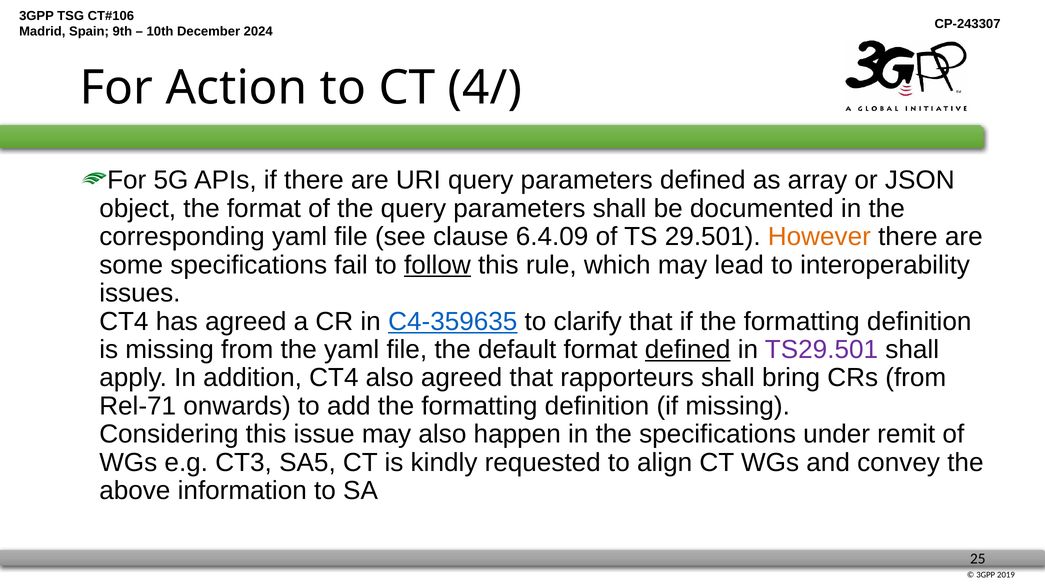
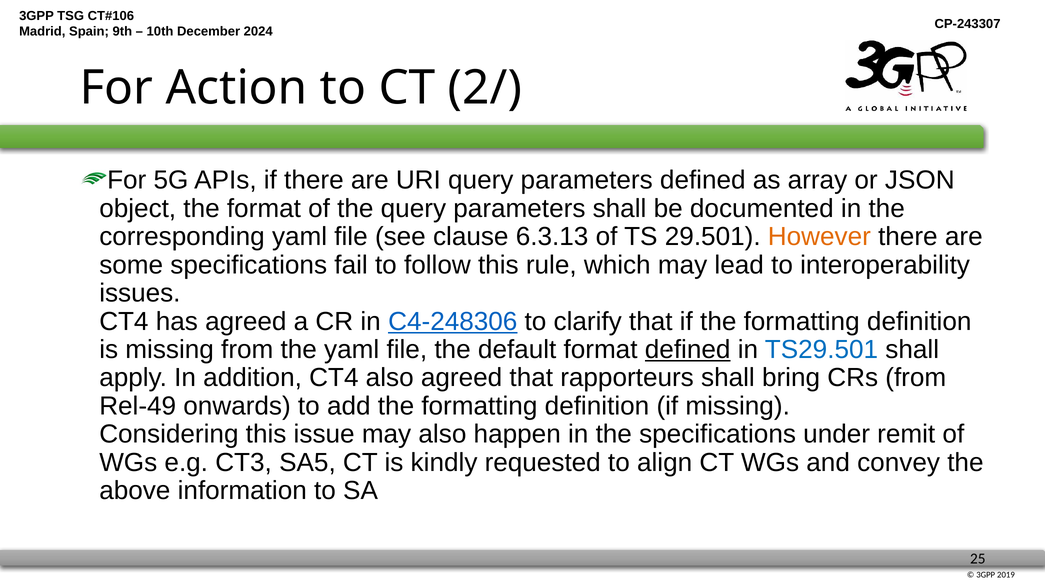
4/: 4/ -> 2/
6.4.09: 6.4.09 -> 6.3.13
follow underline: present -> none
C4-359635: C4-359635 -> C4-248306
TS29.501 colour: purple -> blue
Rel-71: Rel-71 -> Rel-49
